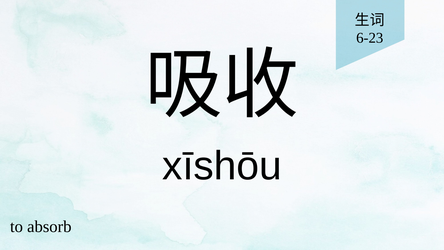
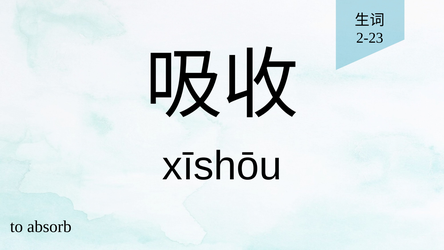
6-23: 6-23 -> 2-23
